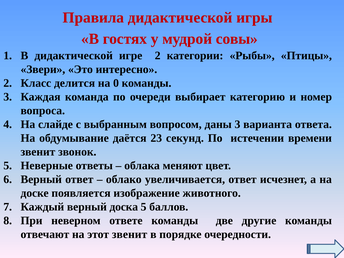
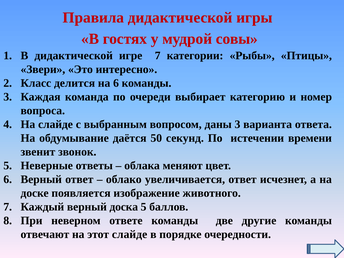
игре 2: 2 -> 7
на 0: 0 -> 6
23: 23 -> 50
этот звенит: звенит -> слайде
